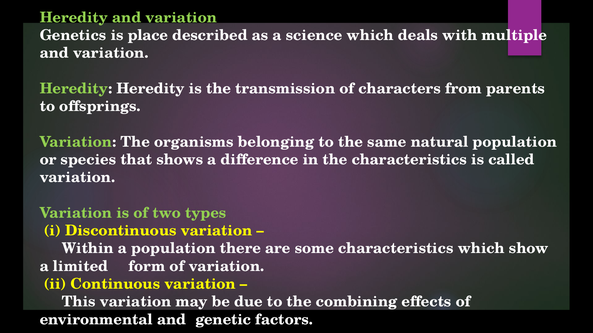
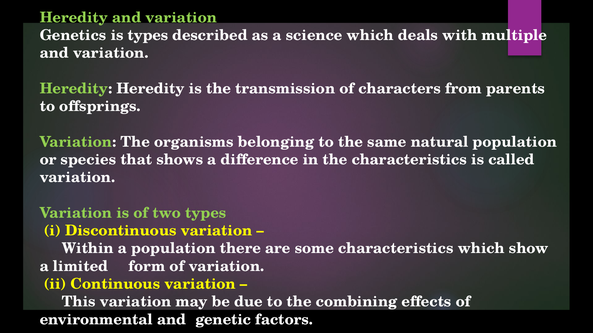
is place: place -> types
